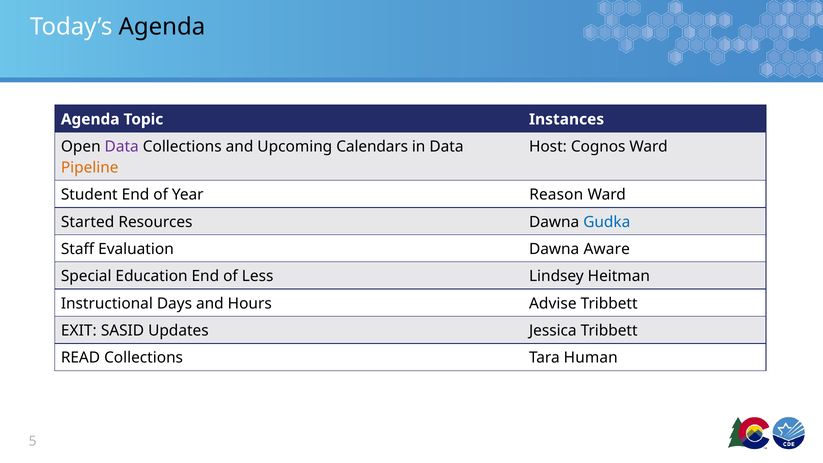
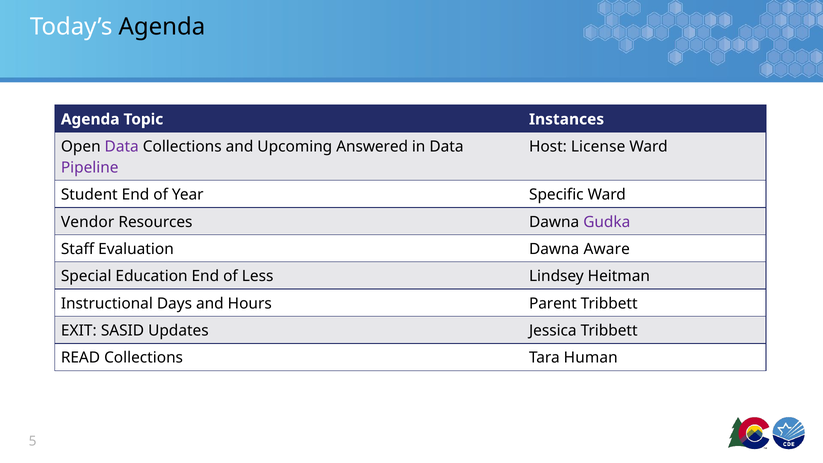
Calendars: Calendars -> Answered
Cognos: Cognos -> License
Pipeline colour: orange -> purple
Reason: Reason -> Specific
Started: Started -> Vendor
Gudka colour: blue -> purple
Advise: Advise -> Parent
